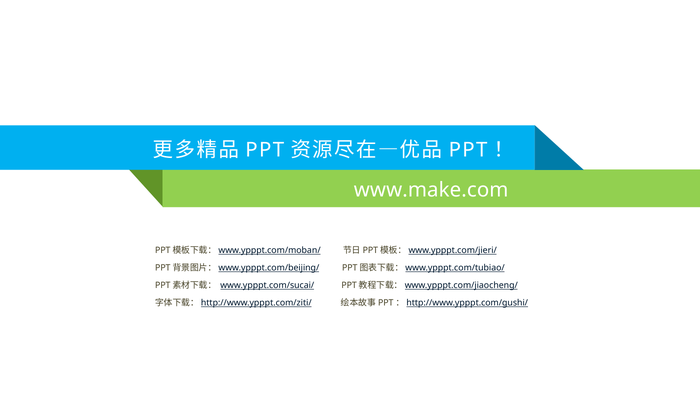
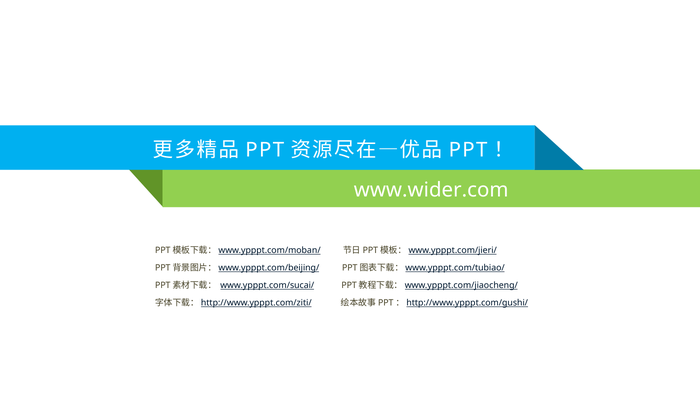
www.make.com: www.make.com -> www.wider.com
